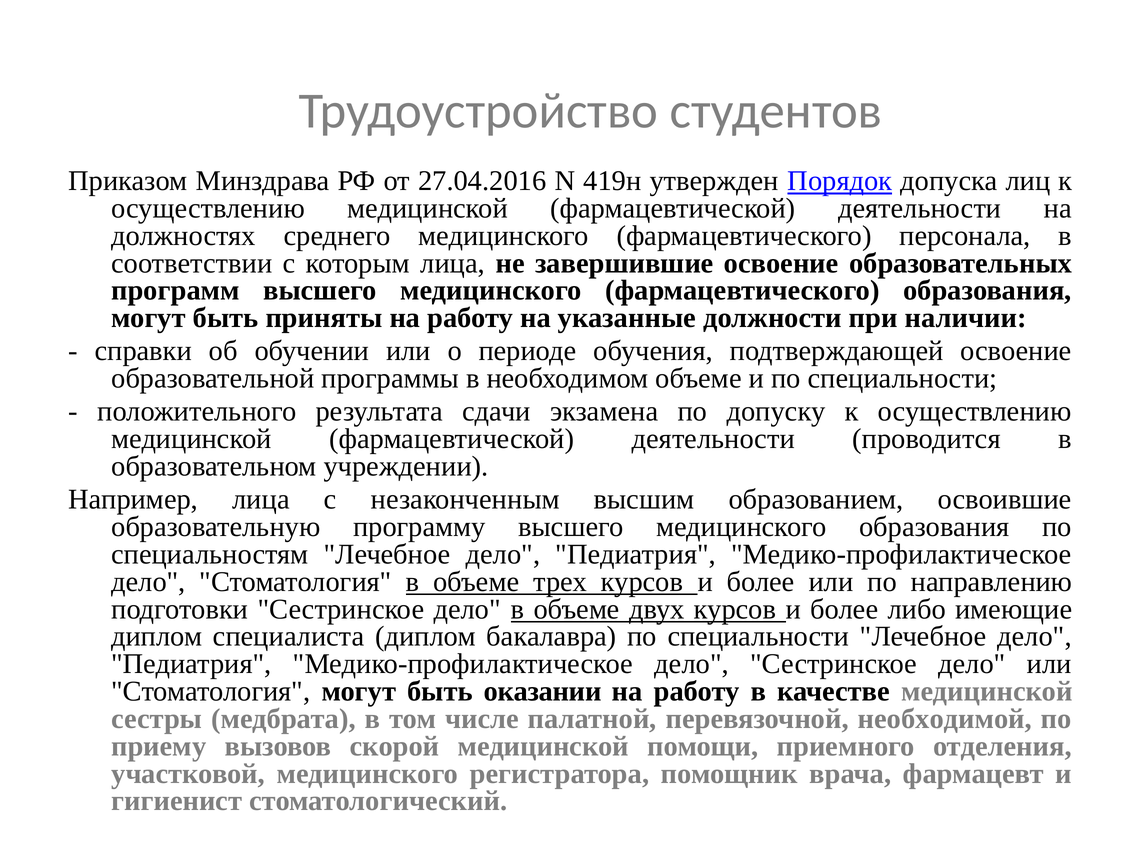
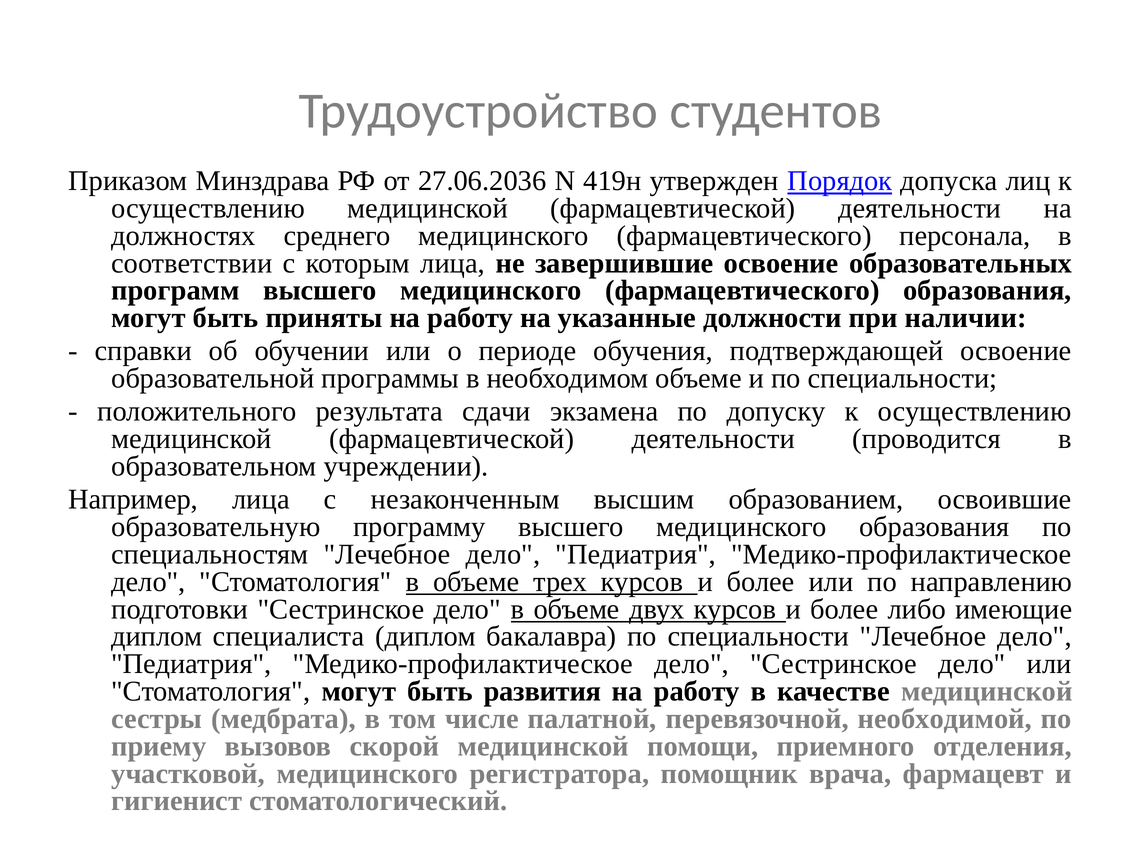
27.04.2016: 27.04.2016 -> 27.06.2036
оказании: оказании -> развития
